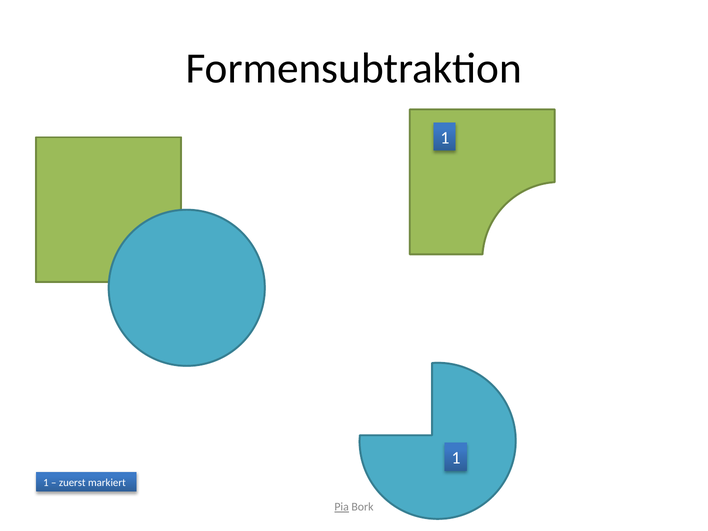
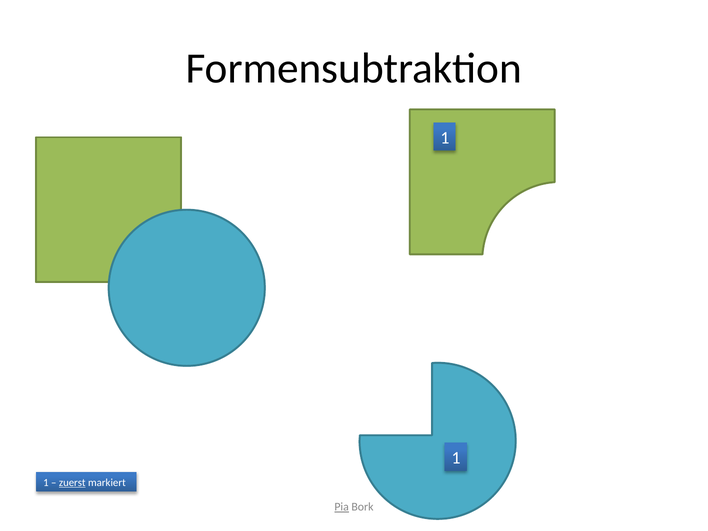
zuerst underline: none -> present
